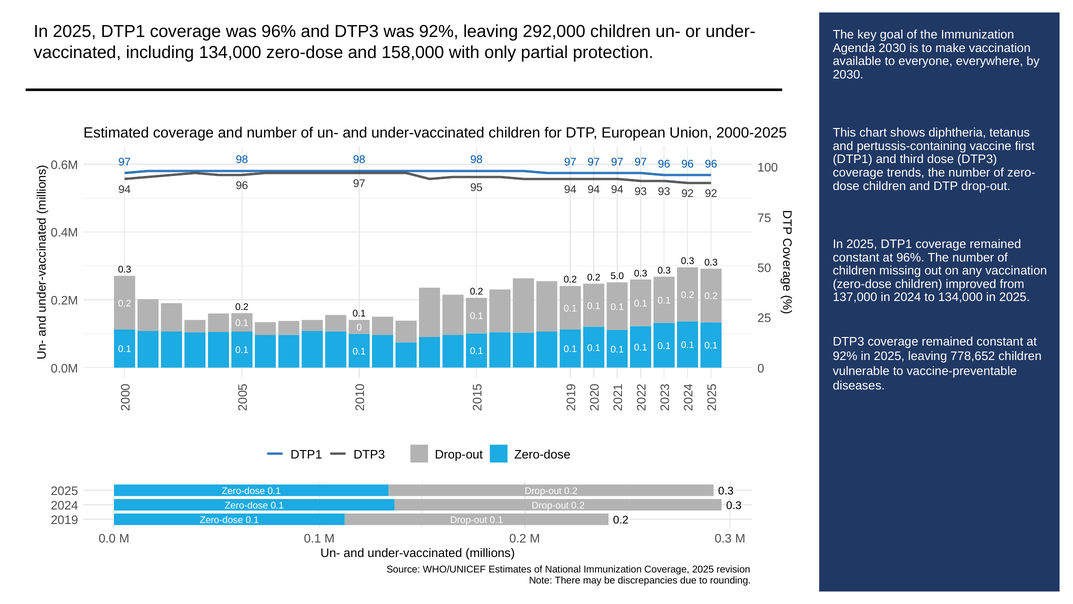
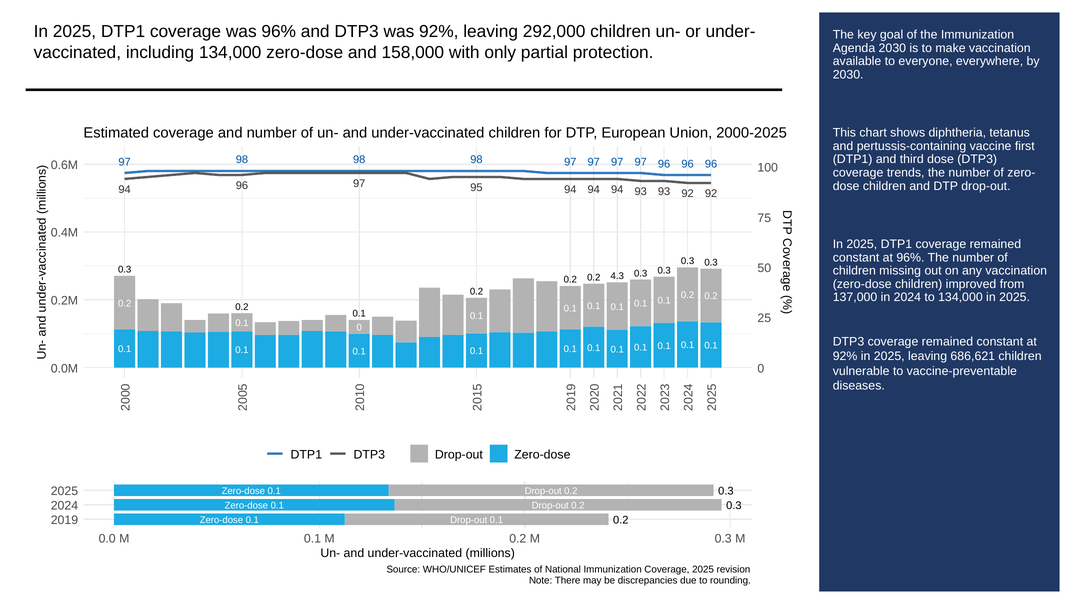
5.0: 5.0 -> 4.3
778,652: 778,652 -> 686,621
